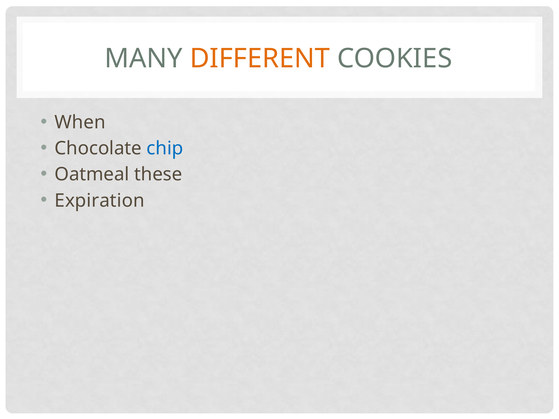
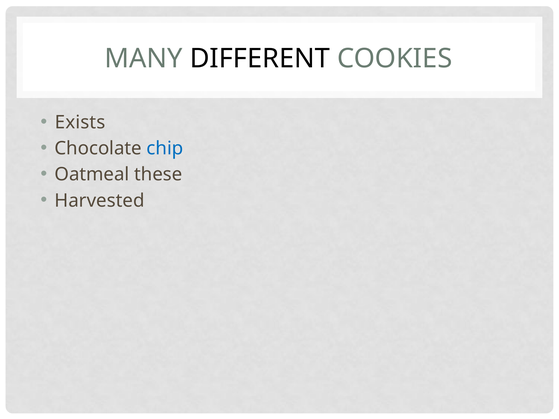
DIFFERENT colour: orange -> black
When: When -> Exists
Expiration: Expiration -> Harvested
